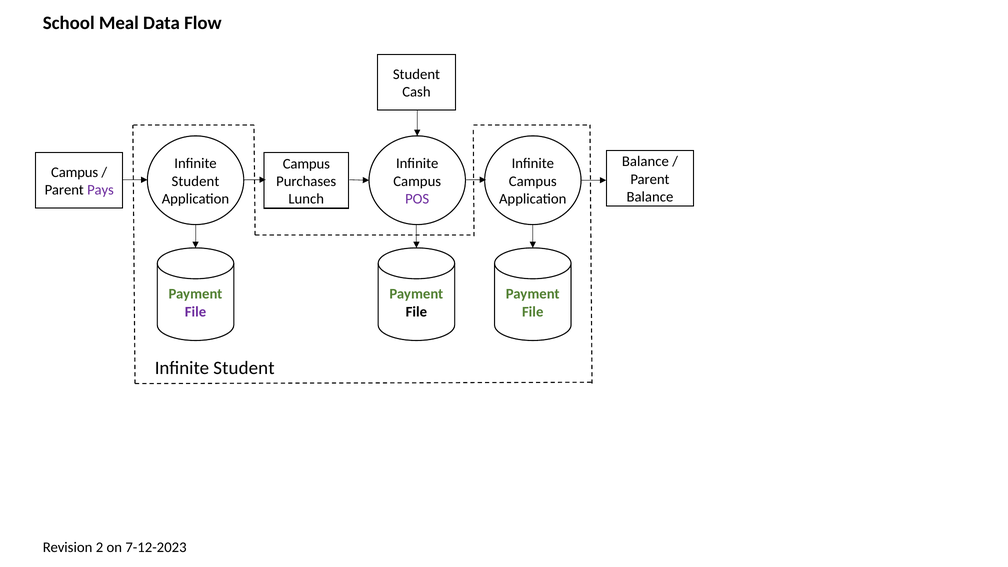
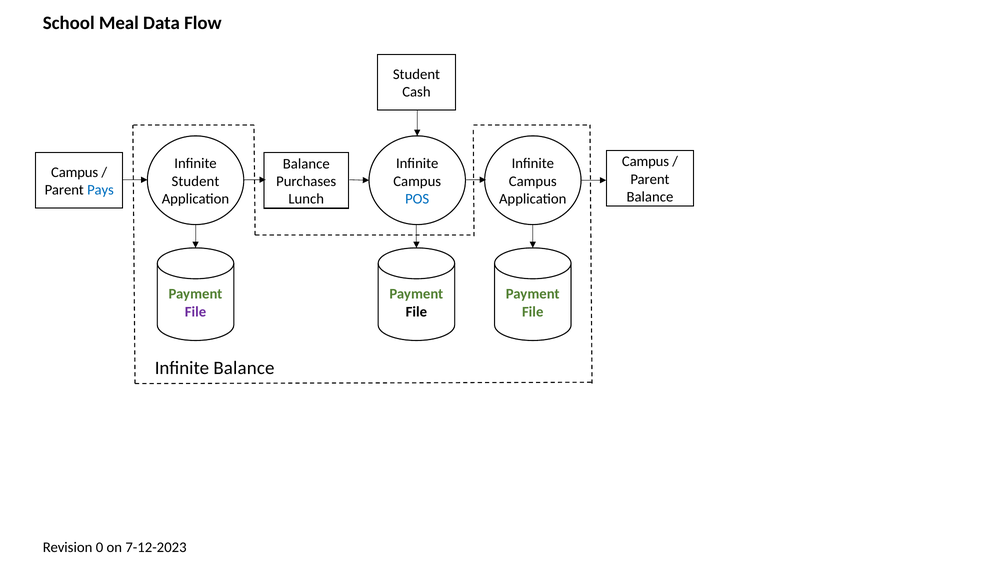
Balance at (645, 162): Balance -> Campus
Campus at (306, 164): Campus -> Balance
Pays colour: purple -> blue
POS colour: purple -> blue
Student at (244, 368): Student -> Balance
2: 2 -> 0
